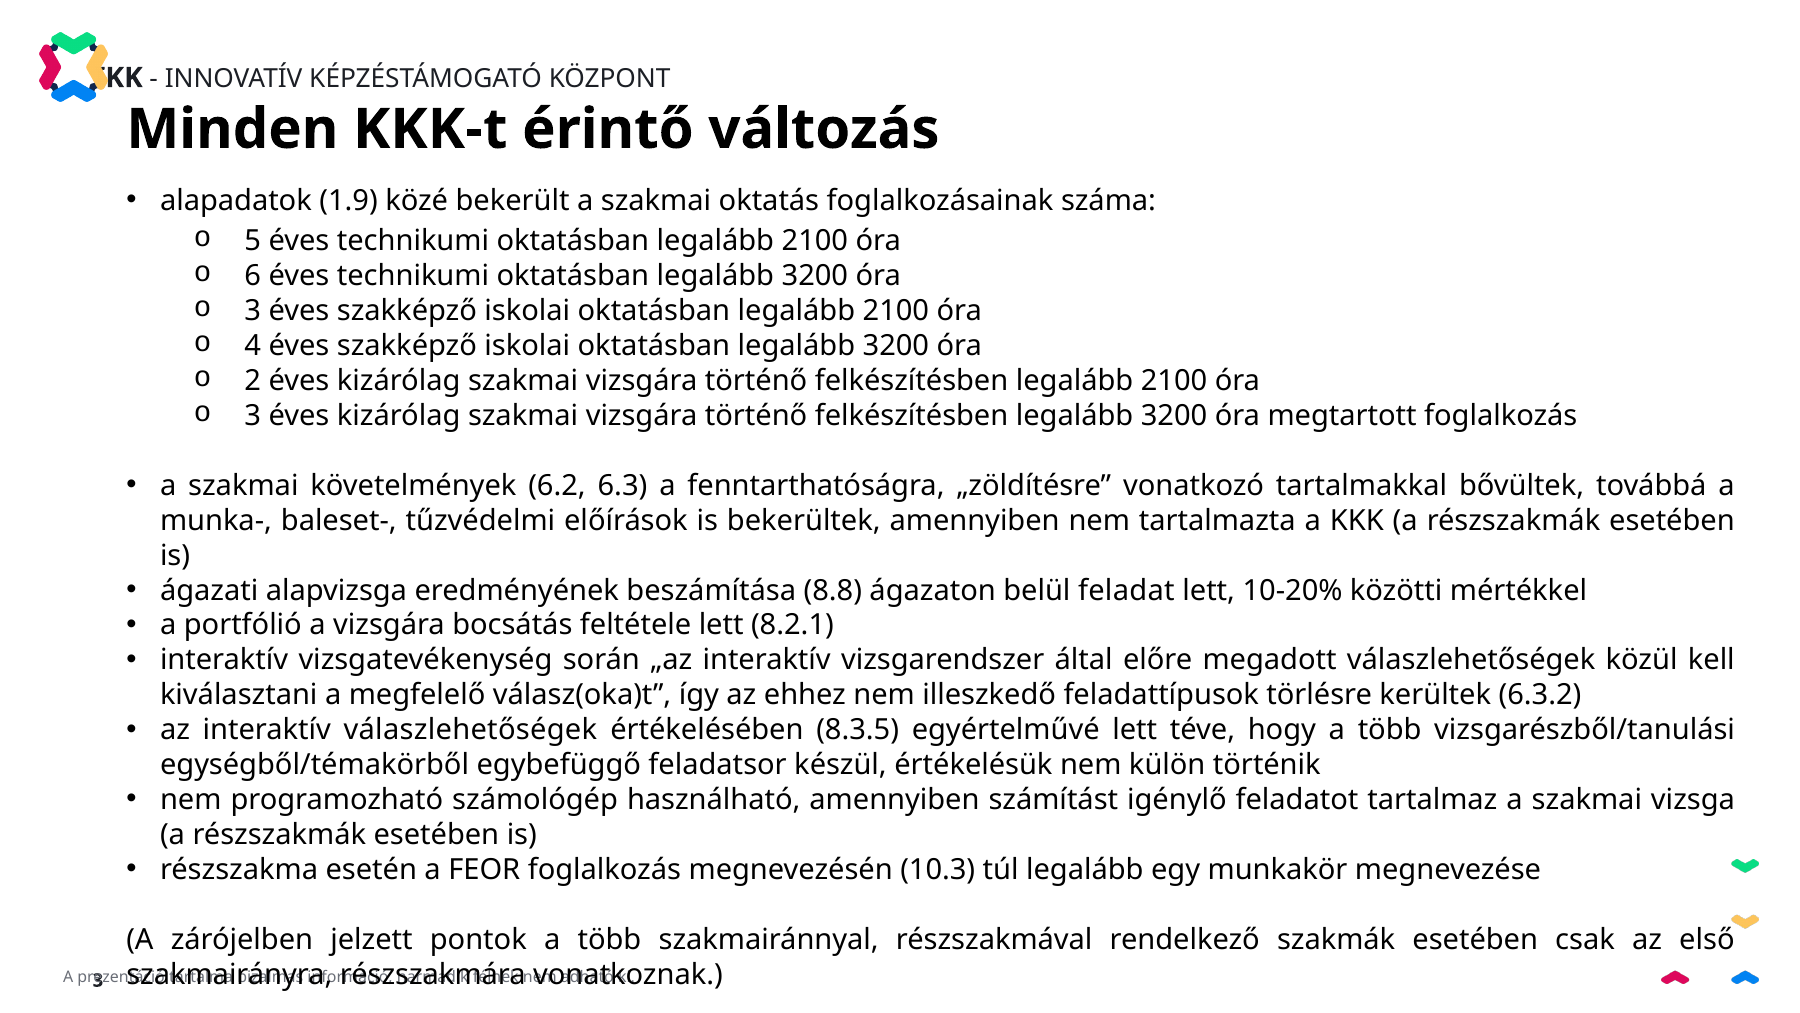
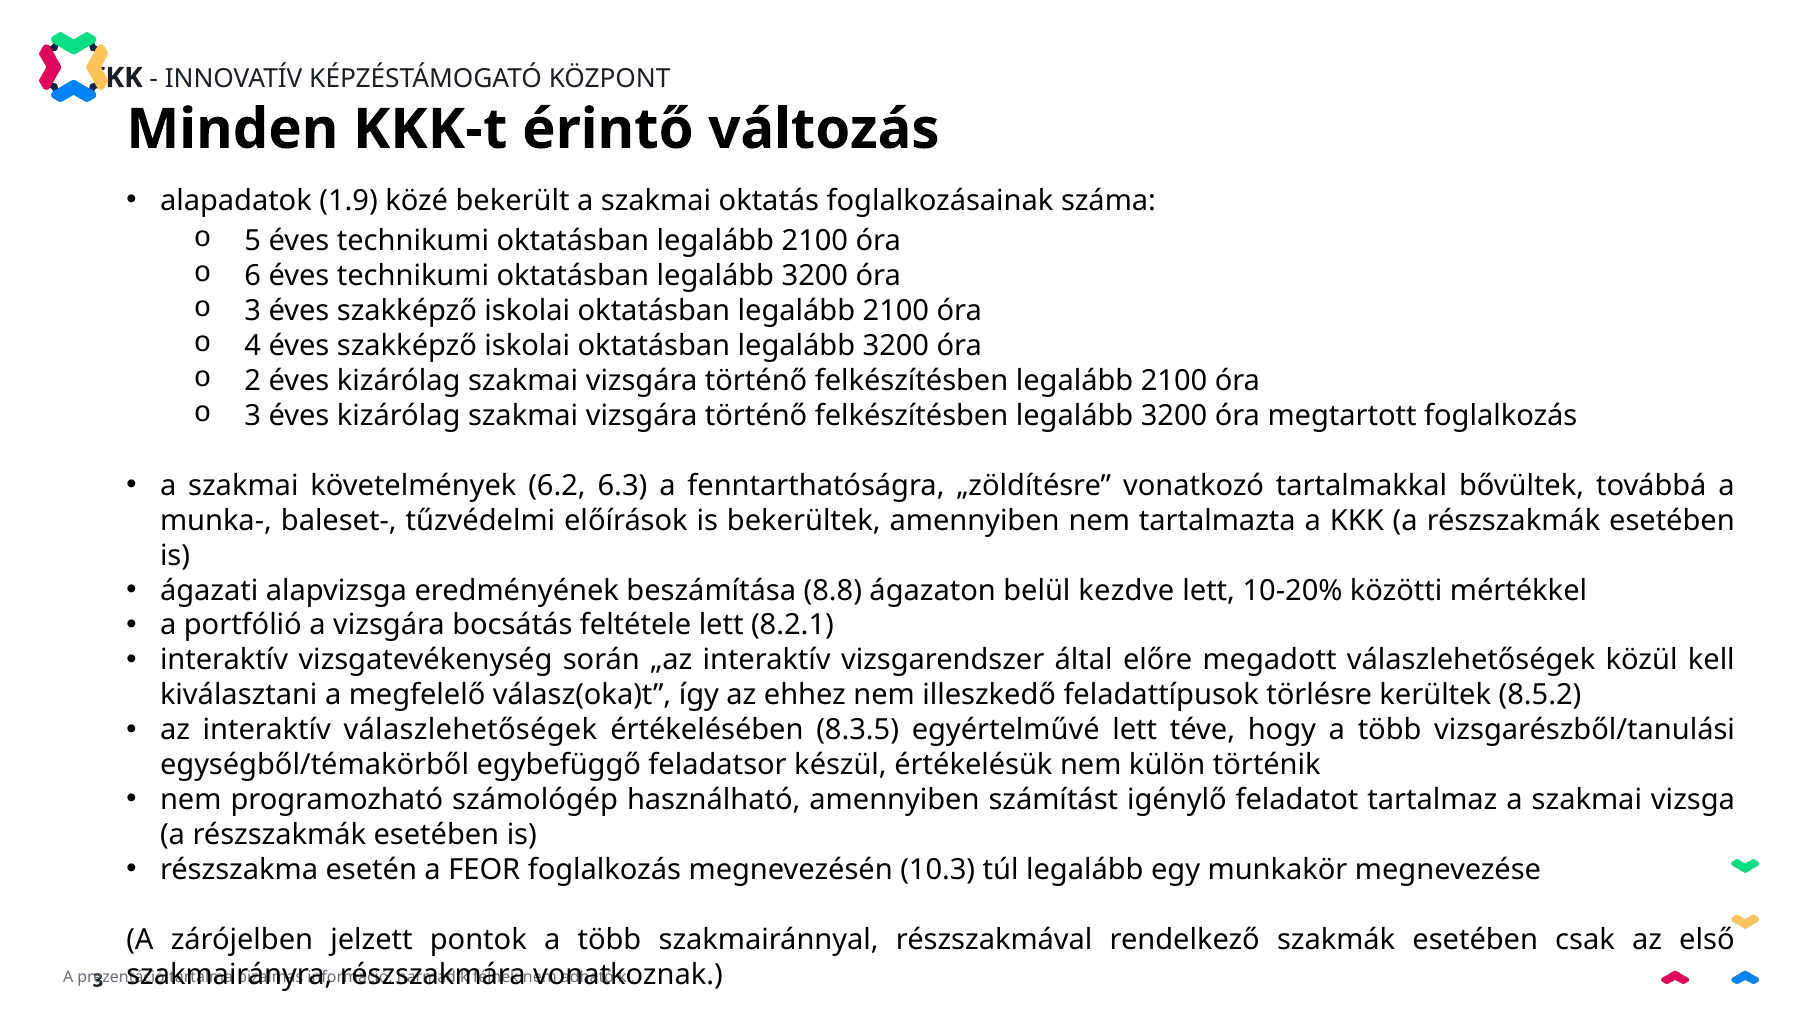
feladat: feladat -> kezdve
6.3.2: 6.3.2 -> 8.5.2
